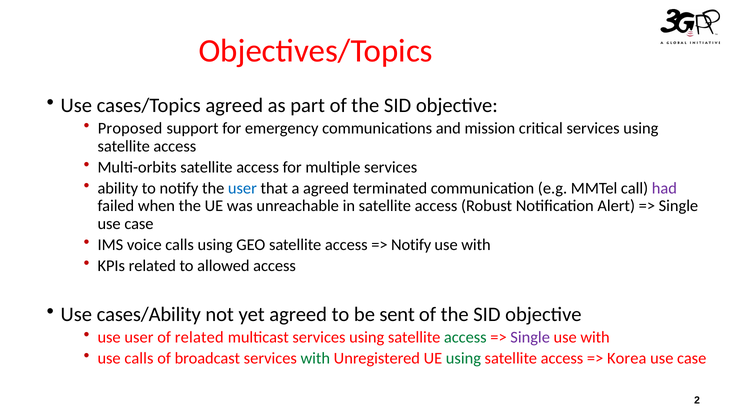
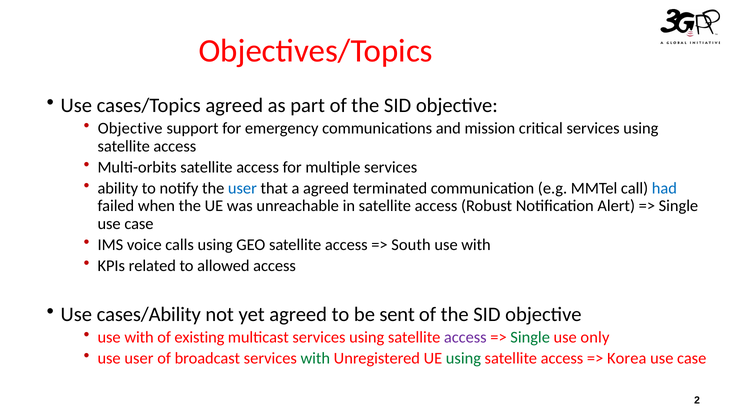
Proposed at (130, 128): Proposed -> Objective
had colour: purple -> blue
Notify at (411, 245): Notify -> South
user at (139, 337): user -> with
of related: related -> existing
access at (465, 337) colour: green -> purple
Single at (530, 337) colour: purple -> green
with at (595, 337): with -> only
use calls: calls -> user
